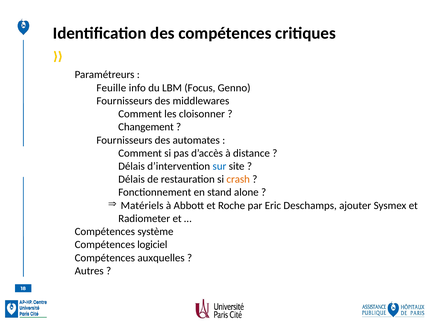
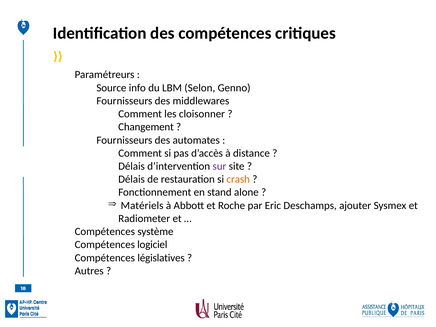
Feuille: Feuille -> Source
Focus: Focus -> Selon
sur colour: blue -> purple
auxquelles: auxquelles -> législatives
